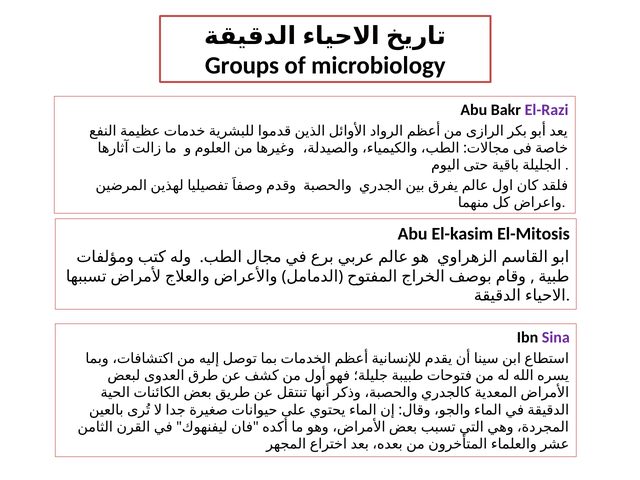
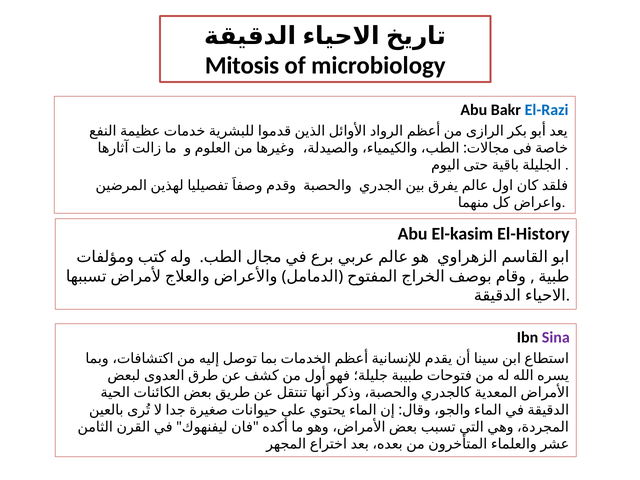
Groups: Groups -> Mitosis
El-Razi colour: purple -> blue
El-Mitosis: El-Mitosis -> El-History
